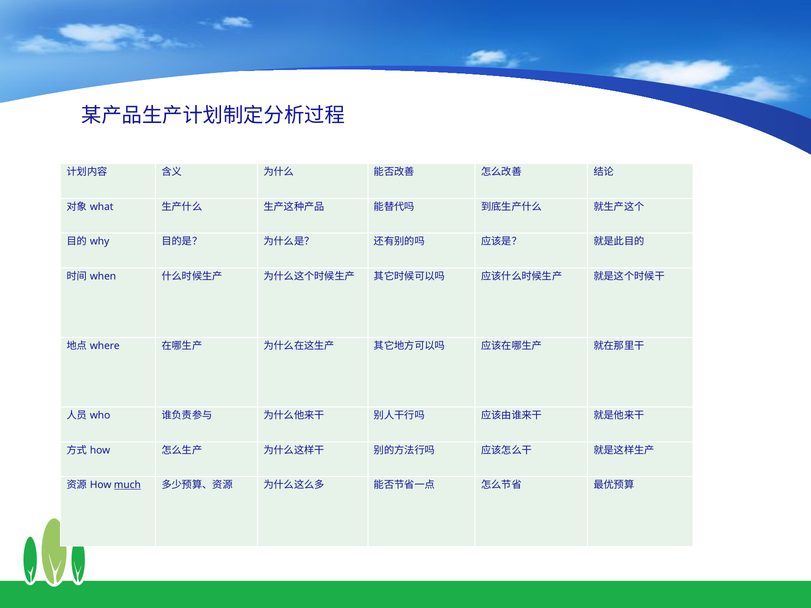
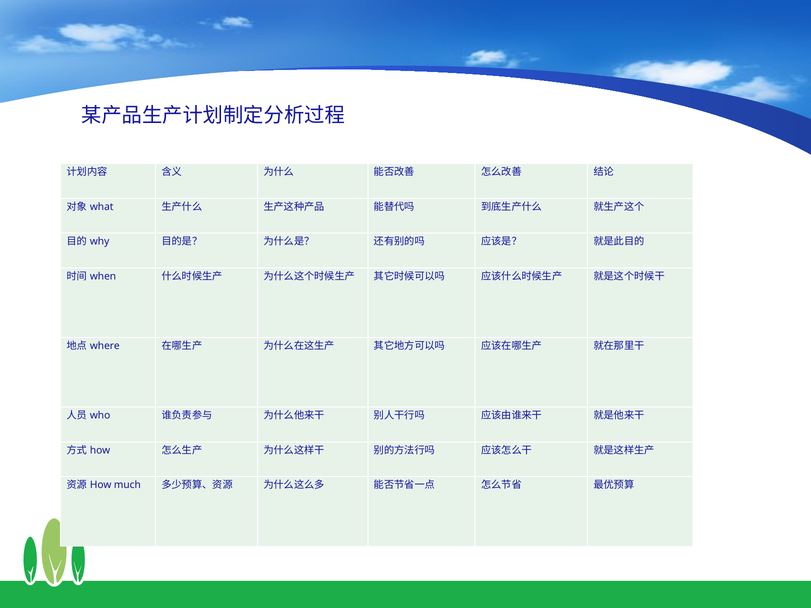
much underline: present -> none
